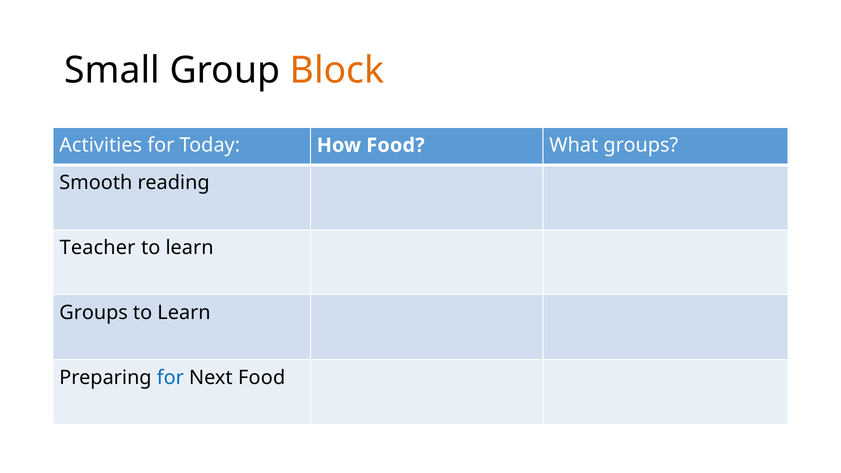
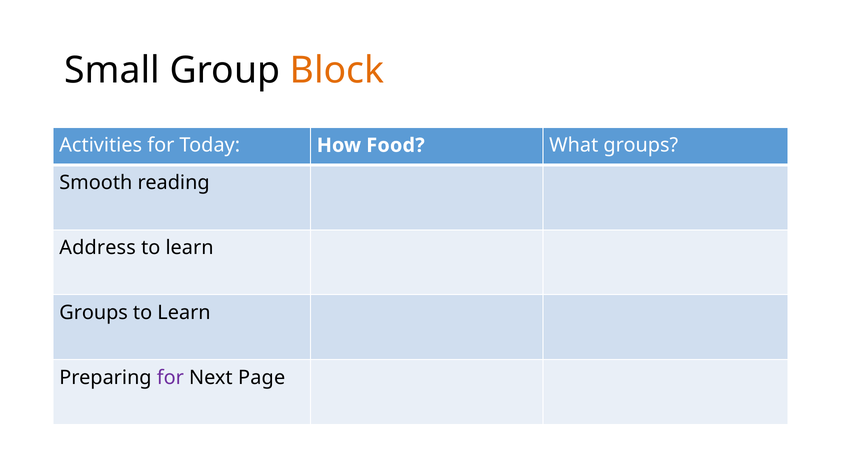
Teacher: Teacher -> Address
for at (170, 378) colour: blue -> purple
Next Food: Food -> Page
